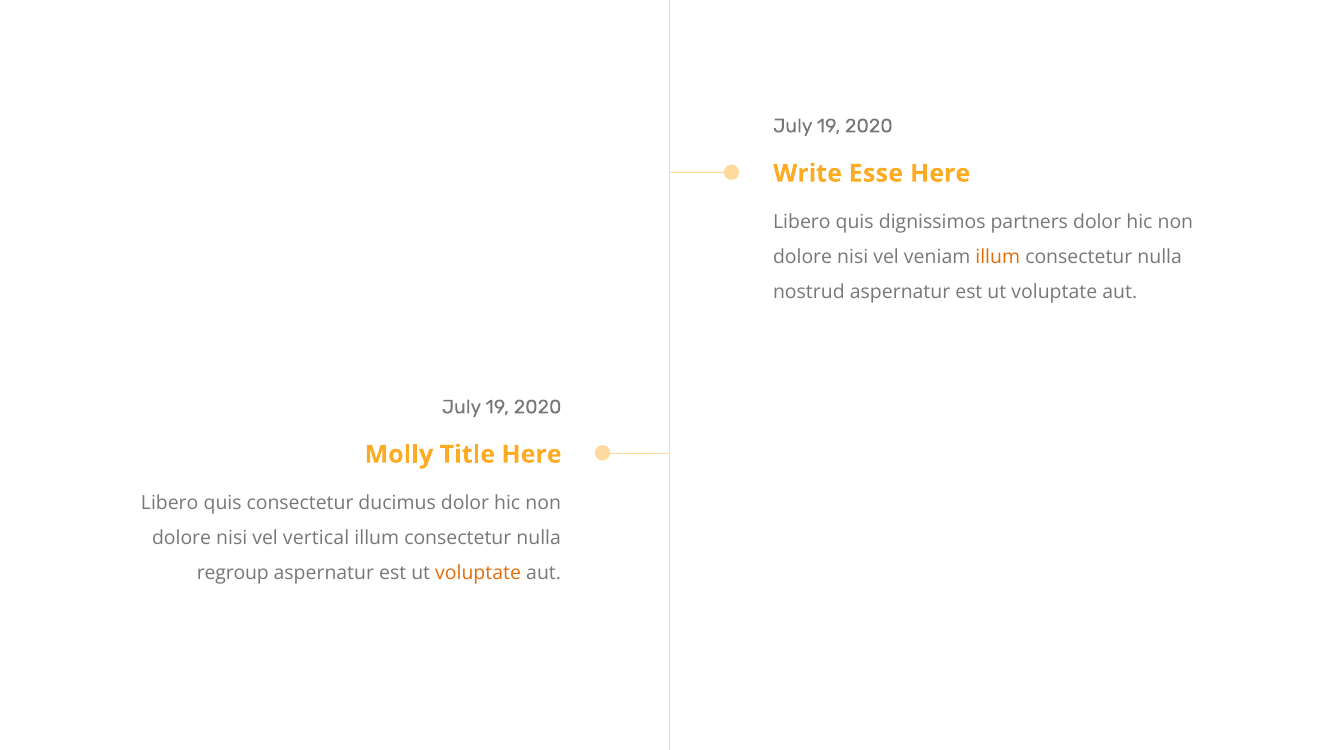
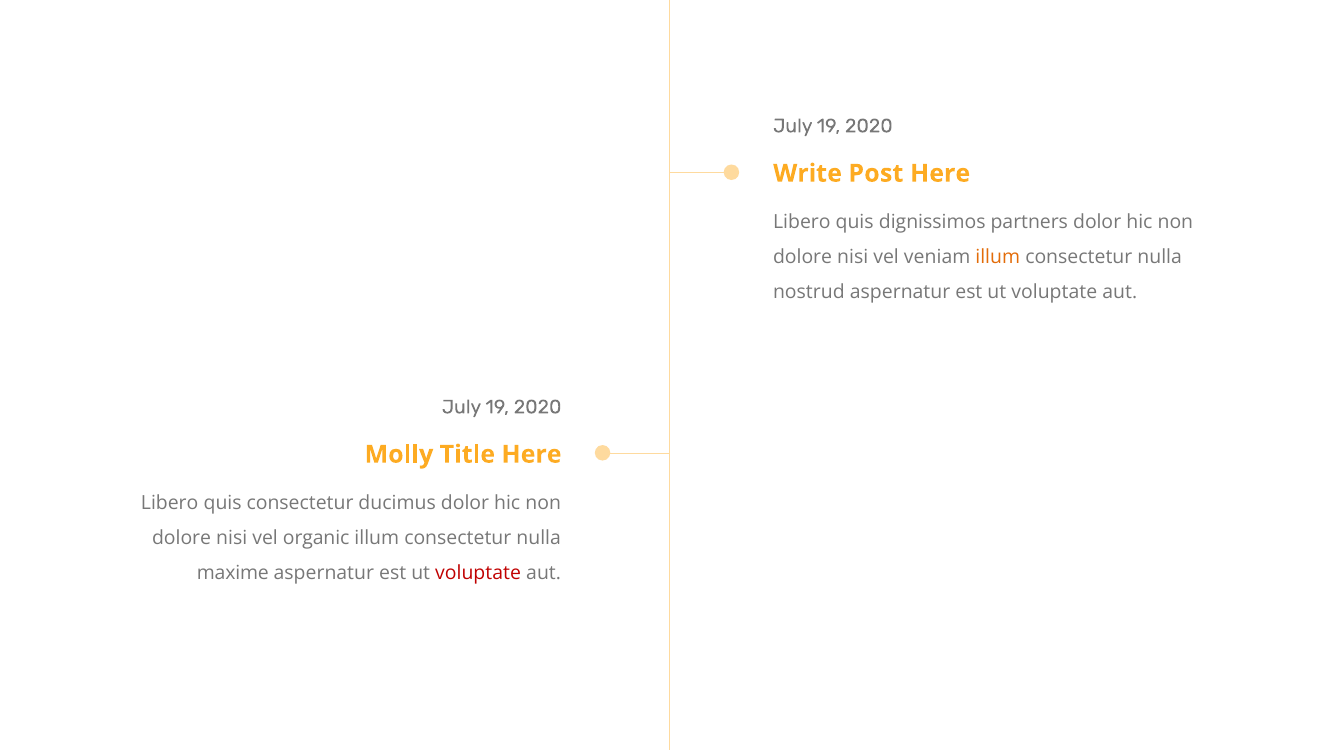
Esse: Esse -> Post
vertical: vertical -> organic
regroup: regroup -> maxime
voluptate at (478, 573) colour: orange -> red
